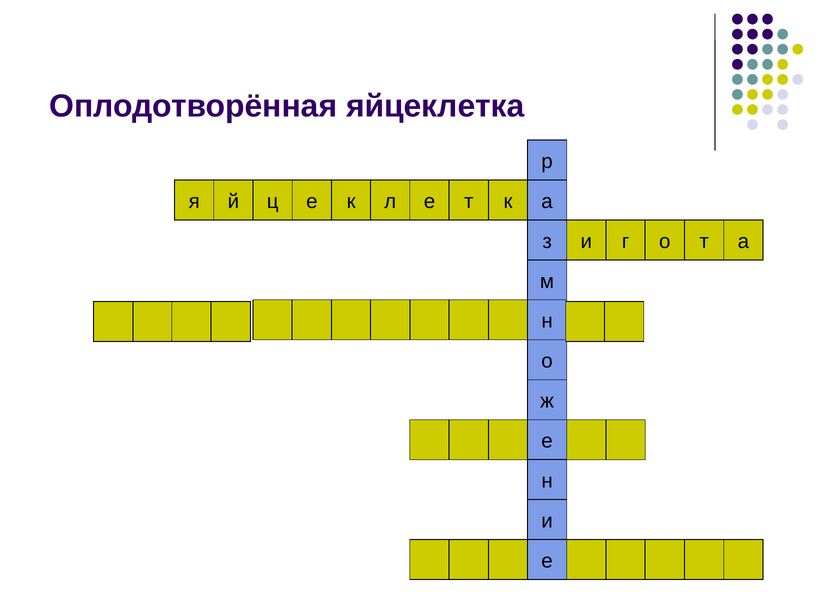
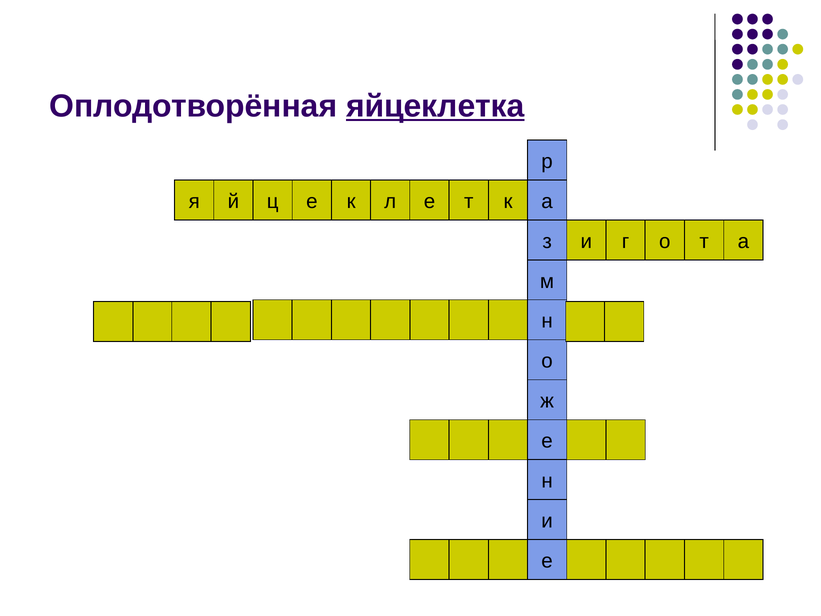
яйцеклетка underline: none -> present
